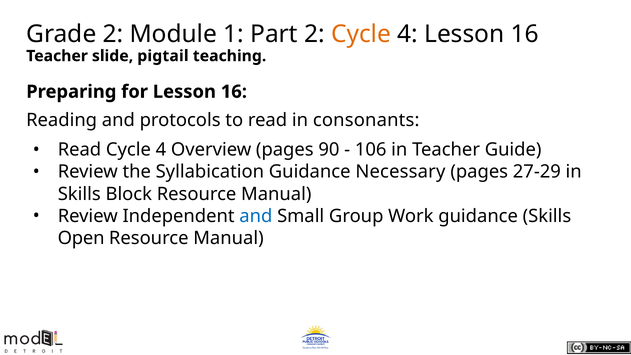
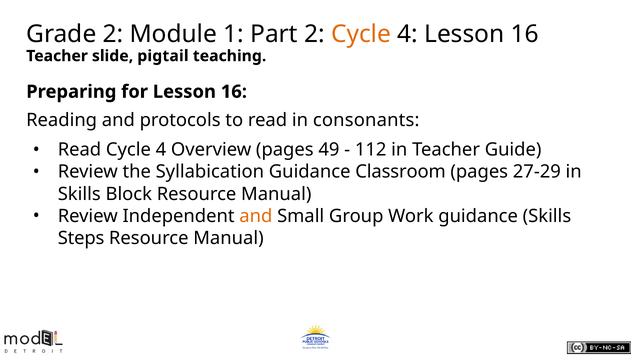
90: 90 -> 49
106: 106 -> 112
Necessary: Necessary -> Classroom
and at (256, 216) colour: blue -> orange
Open: Open -> Steps
